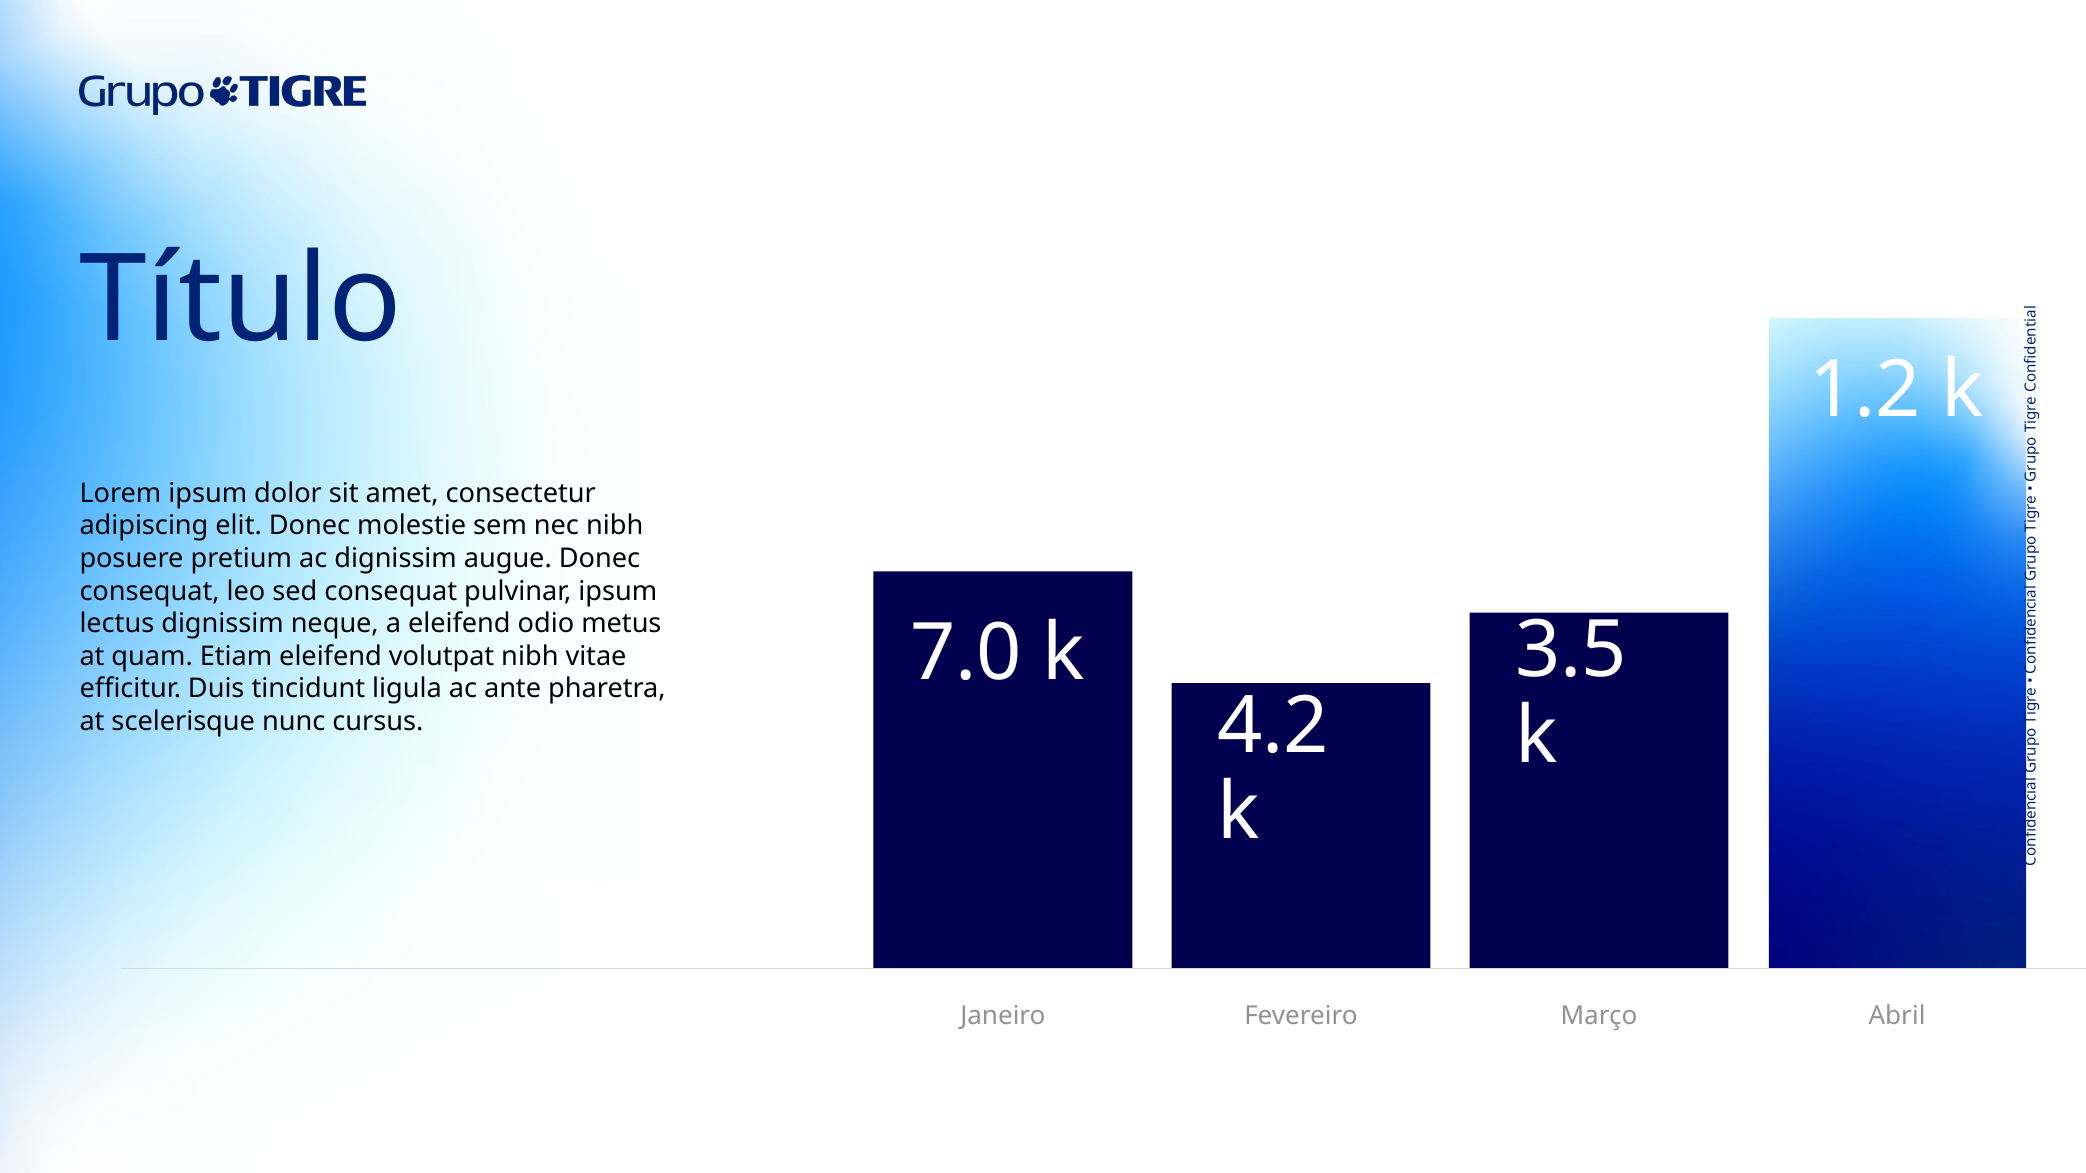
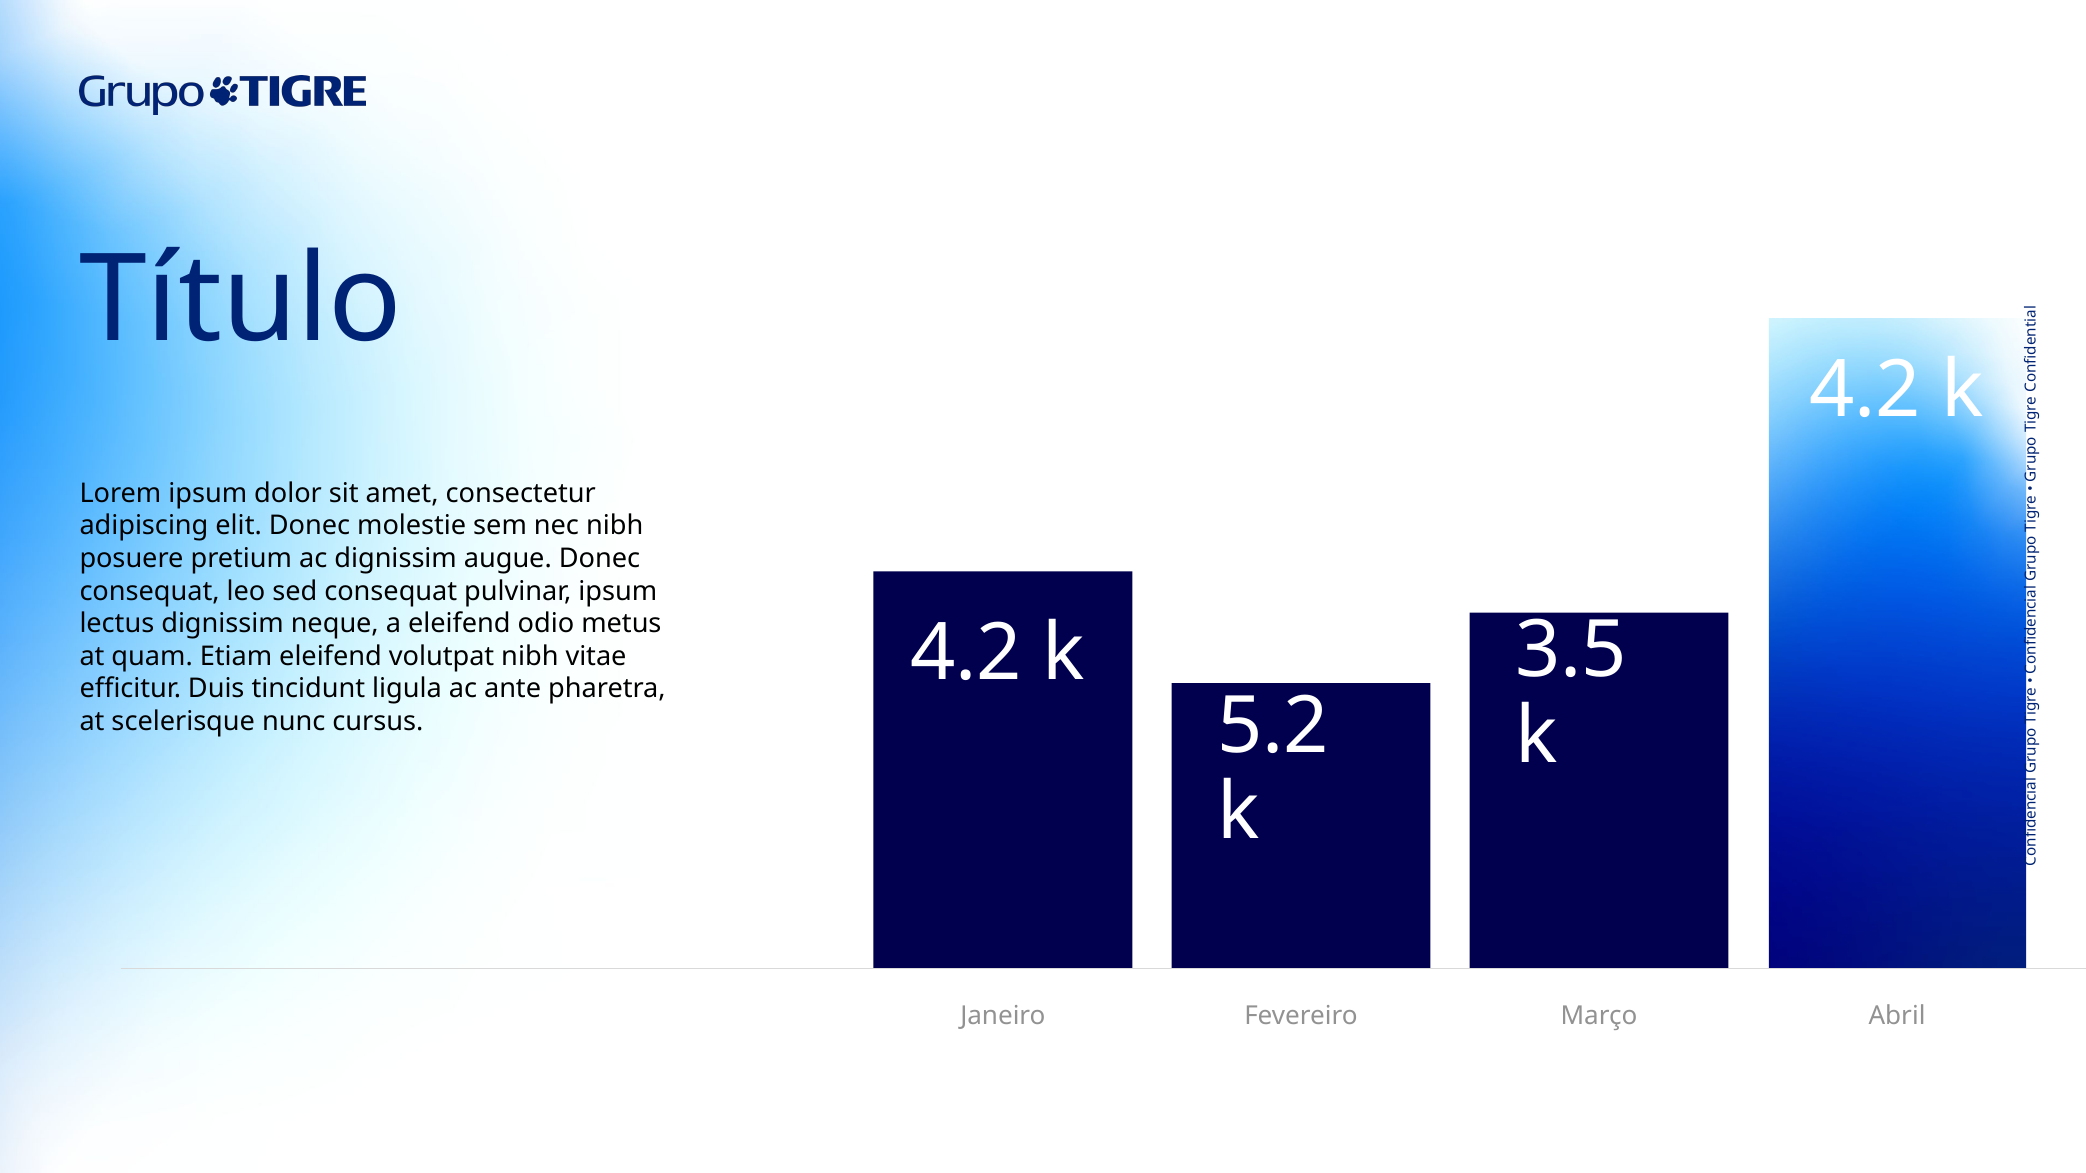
1.2 at (1865, 391): 1.2 -> 4.2
7.0 at (966, 654): 7.0 -> 4.2
4.2: 4.2 -> 5.2
